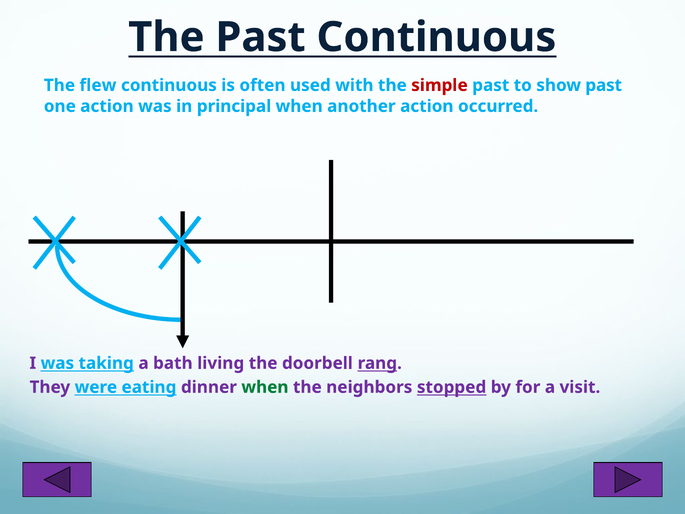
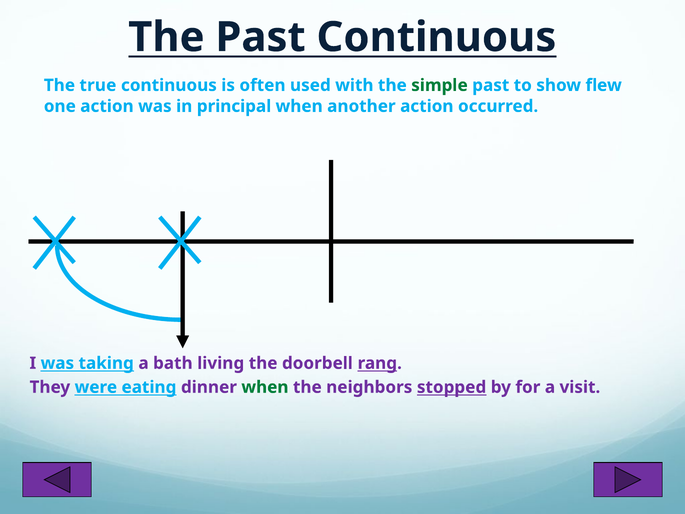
flew: flew -> true
simple colour: red -> green
show past: past -> flew
